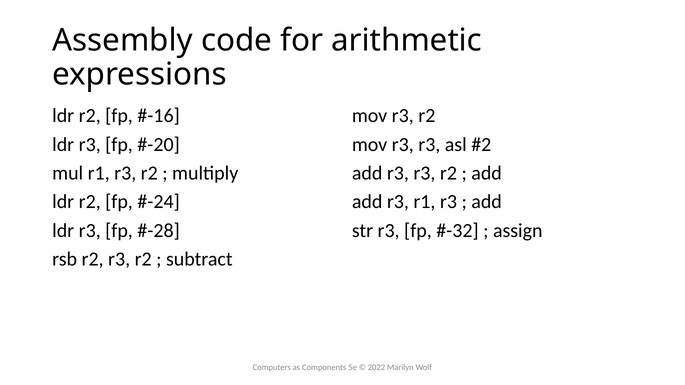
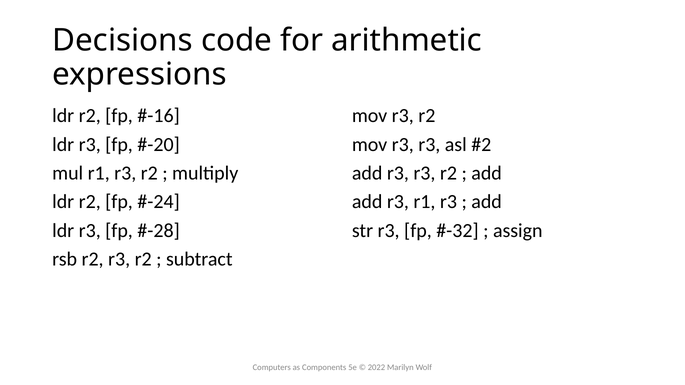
Assembly: Assembly -> Decisions
